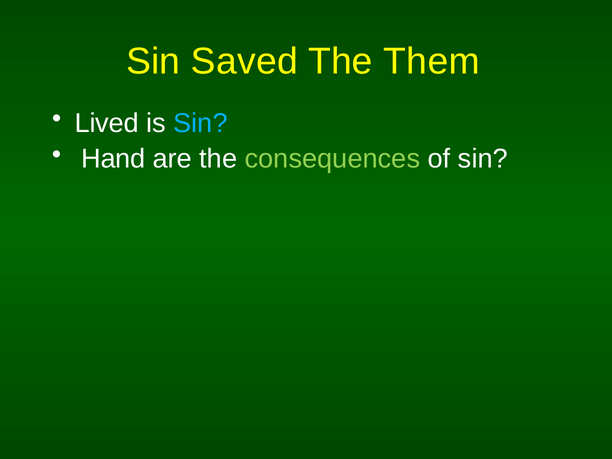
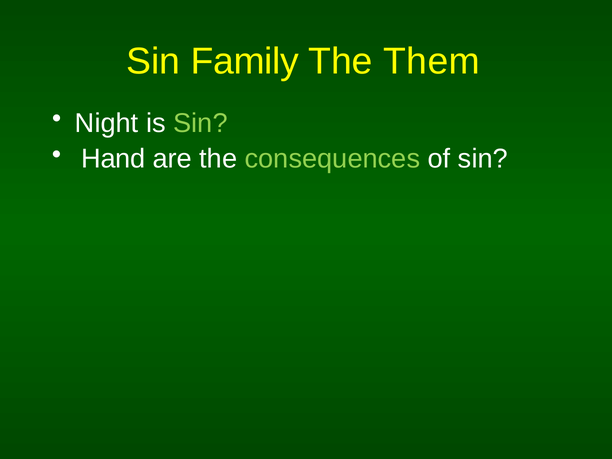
Saved: Saved -> Family
Lived: Lived -> Night
Sin at (200, 123) colour: light blue -> light green
